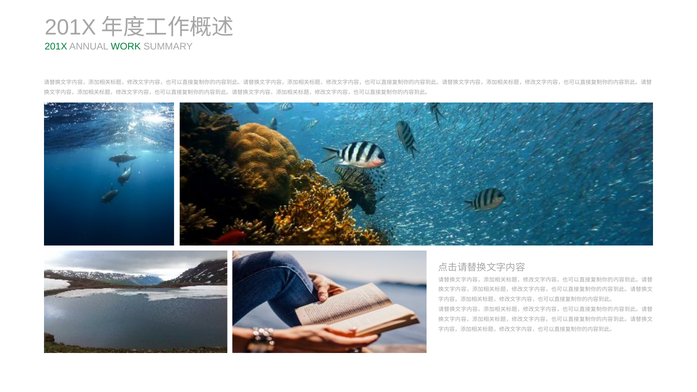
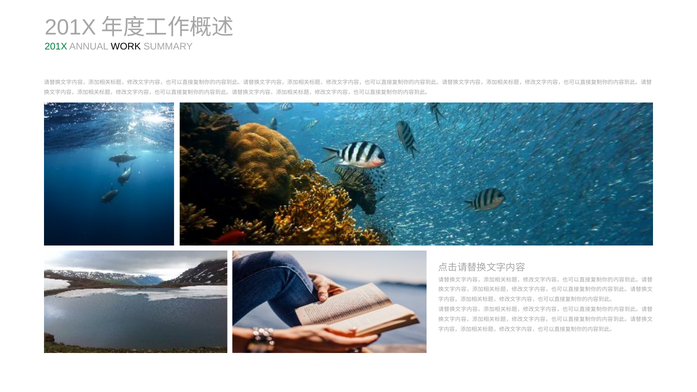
WORK colour: green -> black
